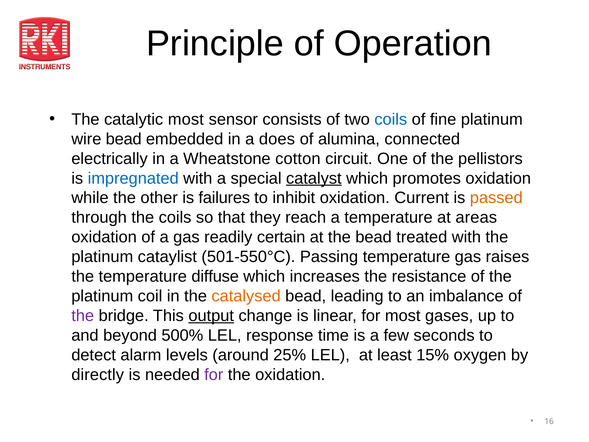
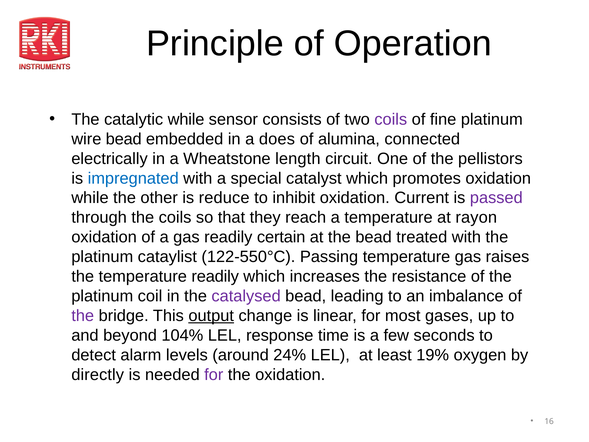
catalytic most: most -> while
coils at (391, 119) colour: blue -> purple
cotton: cotton -> length
catalyst underline: present -> none
failures: failures -> reduce
passed colour: orange -> purple
areas: areas -> rayon
501-550°C: 501-550°C -> 122-550°C
temperature diffuse: diffuse -> readily
catalysed colour: orange -> purple
500%: 500% -> 104%
25%: 25% -> 24%
15%: 15% -> 19%
